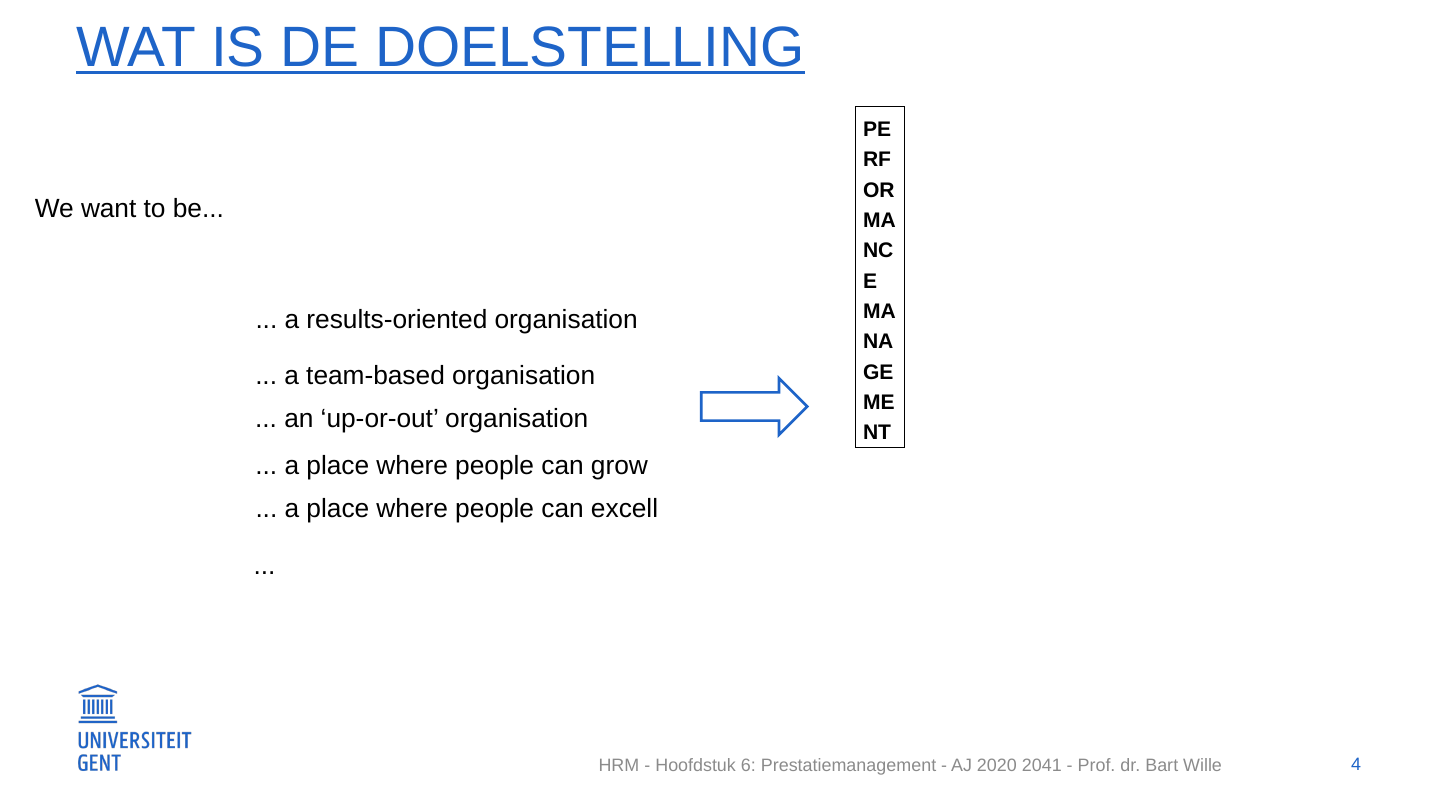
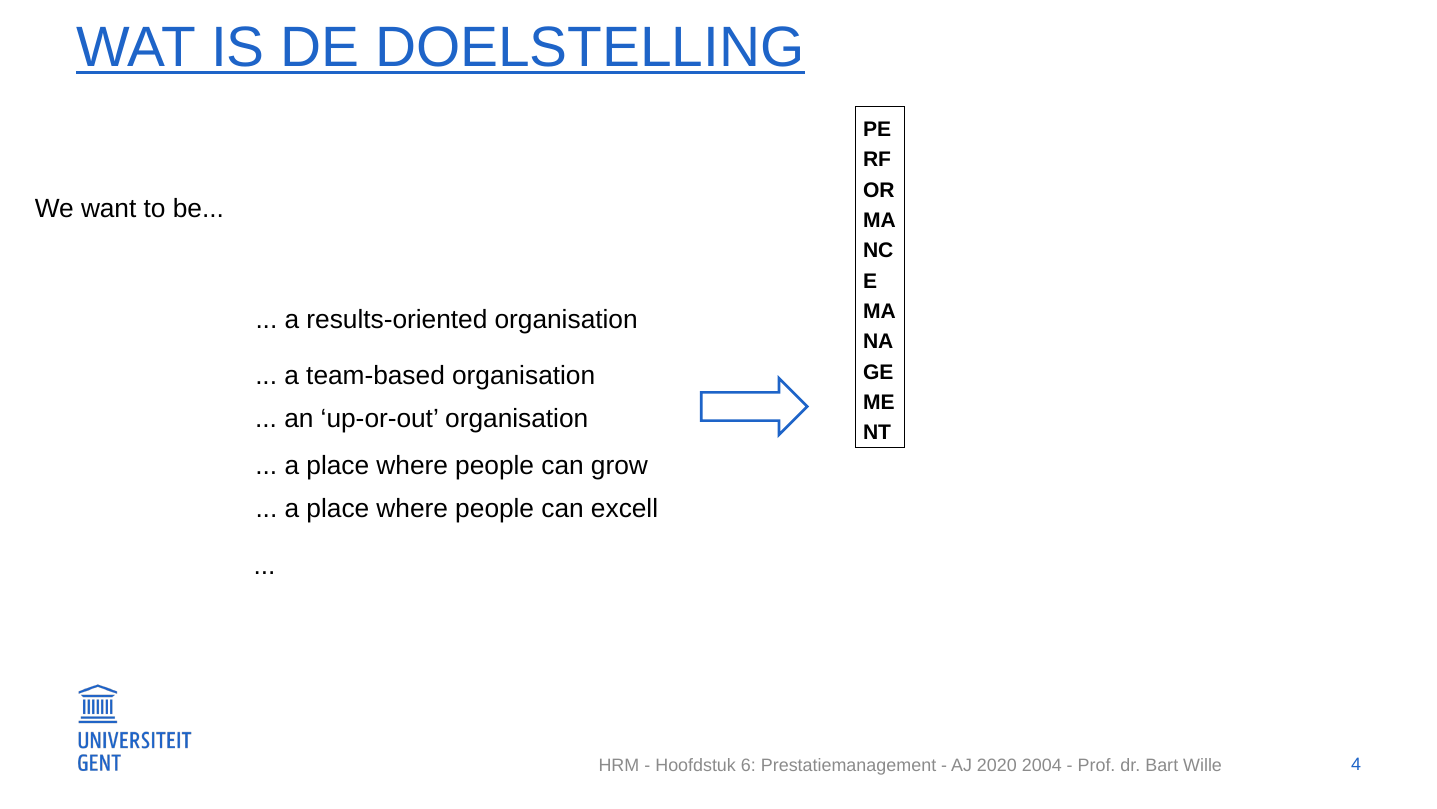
2041: 2041 -> 2004
